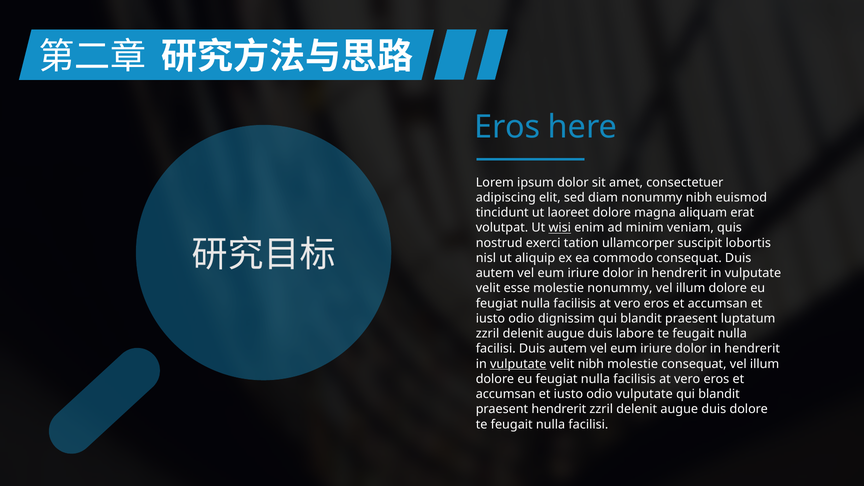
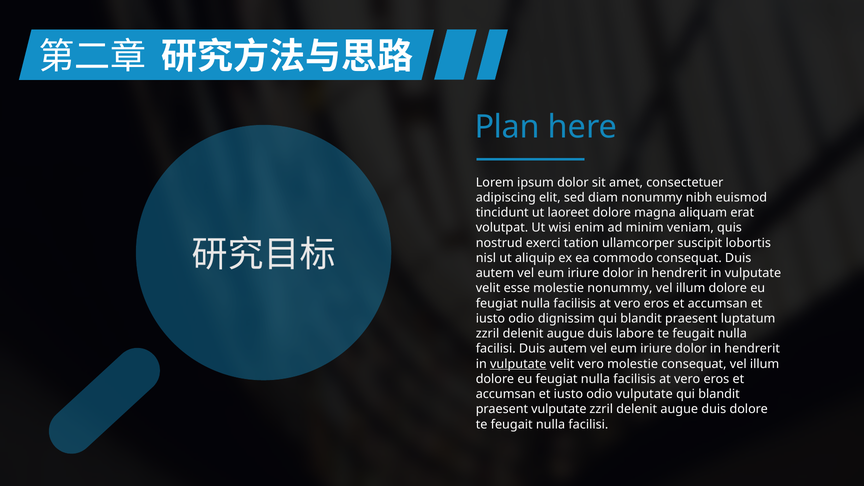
Eros at (507, 127): Eros -> Plan
wisi underline: present -> none
velit nibh: nibh -> vero
praesent hendrerit: hendrerit -> vulputate
